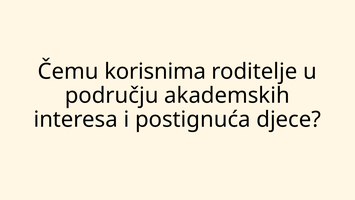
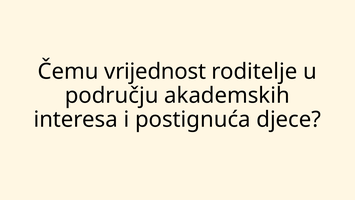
korisnima: korisnima -> vrijednost
